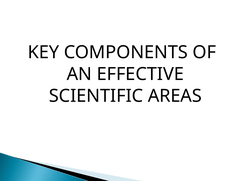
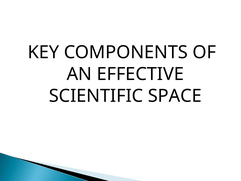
AREAS: AREAS -> SPACE
